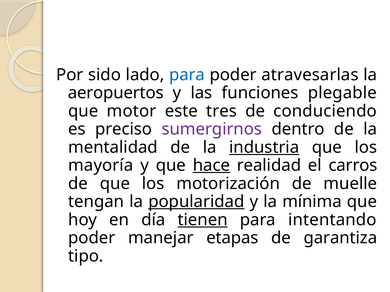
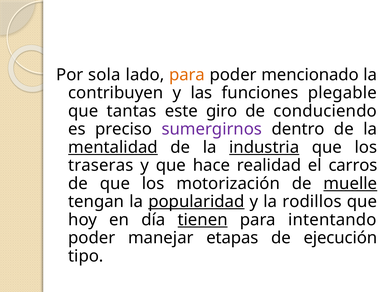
sido: sido -> sola
para at (187, 75) colour: blue -> orange
atravesarlas: atravesarlas -> mencionado
aeropuertos: aeropuertos -> contribuyen
motor: motor -> tantas
tres: tres -> giro
mentalidad underline: none -> present
mayoría: mayoría -> traseras
hace underline: present -> none
muelle underline: none -> present
mínima: mínima -> rodillos
garantiza: garantiza -> ejecución
